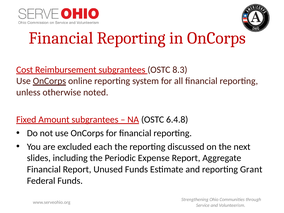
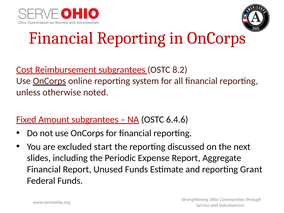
8.3: 8.3 -> 8.2
6.4.8: 6.4.8 -> 6.4.6
each: each -> start
